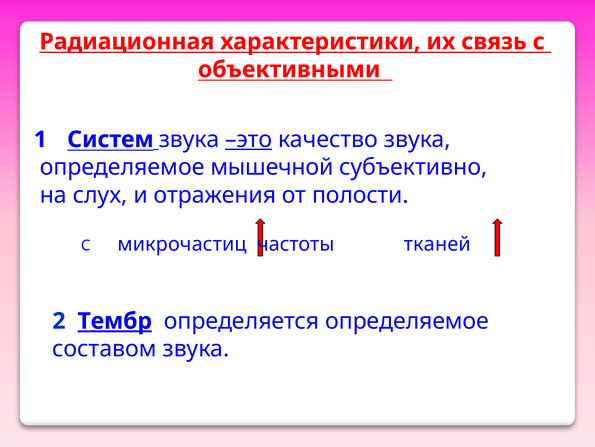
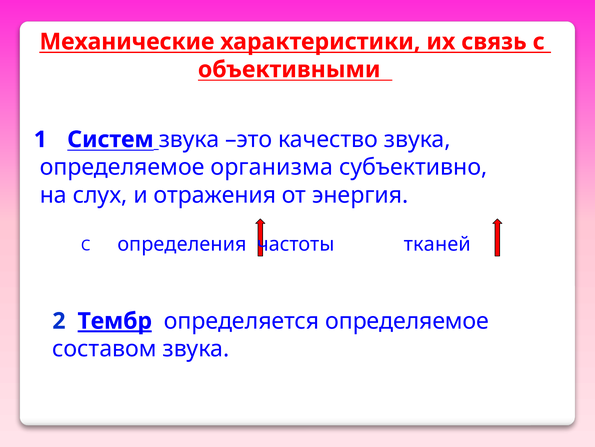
Радиационная: Радиационная -> Механические
это underline: present -> none
мышечной: мышечной -> организма
полости: полости -> энергия
микрочастиц: микрочастиц -> определения
